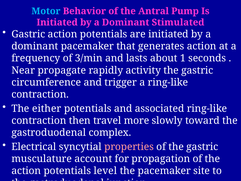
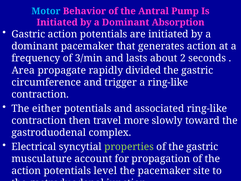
Stimulated: Stimulated -> Absorption
1: 1 -> 2
Near: Near -> Area
activity: activity -> divided
properties colour: pink -> light green
